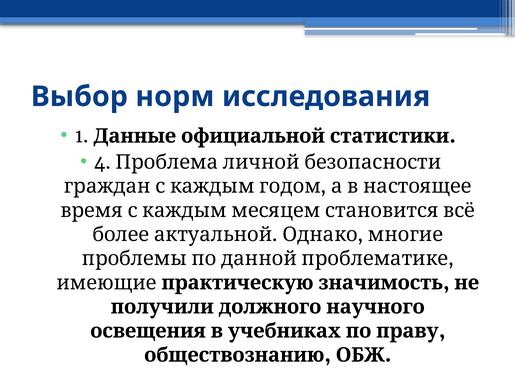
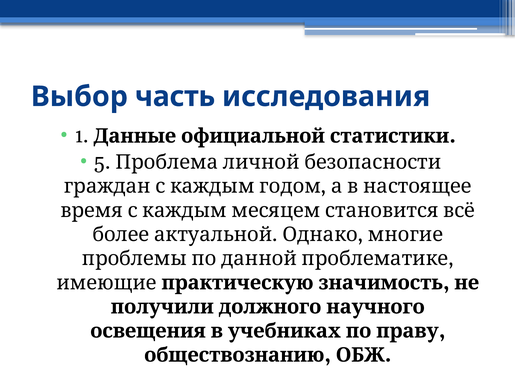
норм: норм -> часть
4: 4 -> 5
